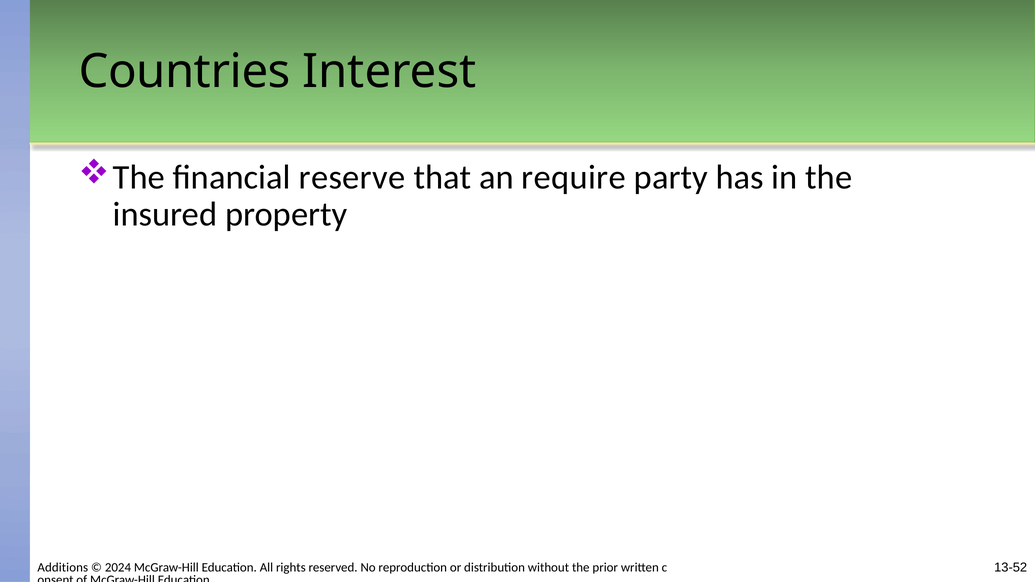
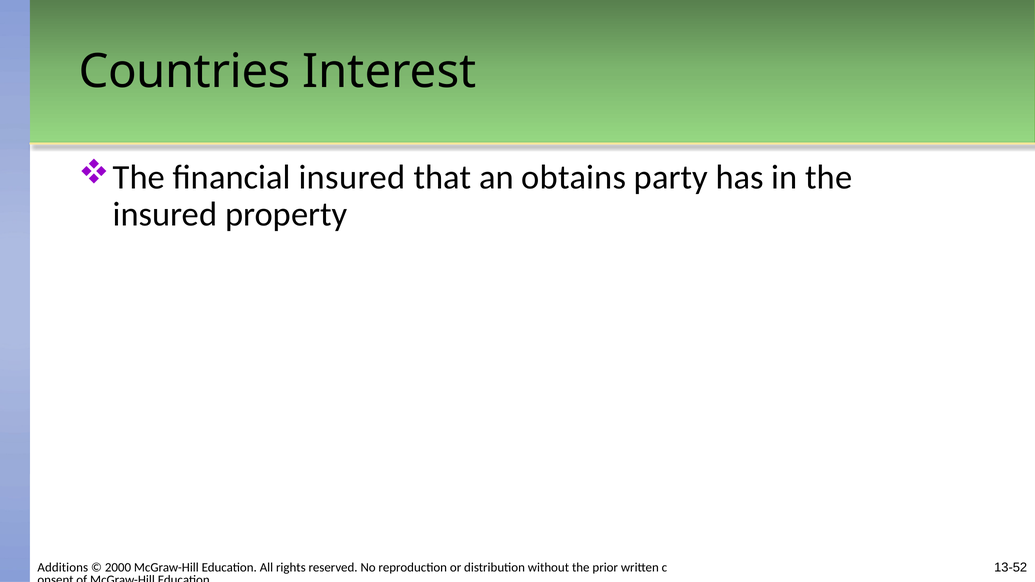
financial reserve: reserve -> insured
require: require -> obtains
2024: 2024 -> 2000
